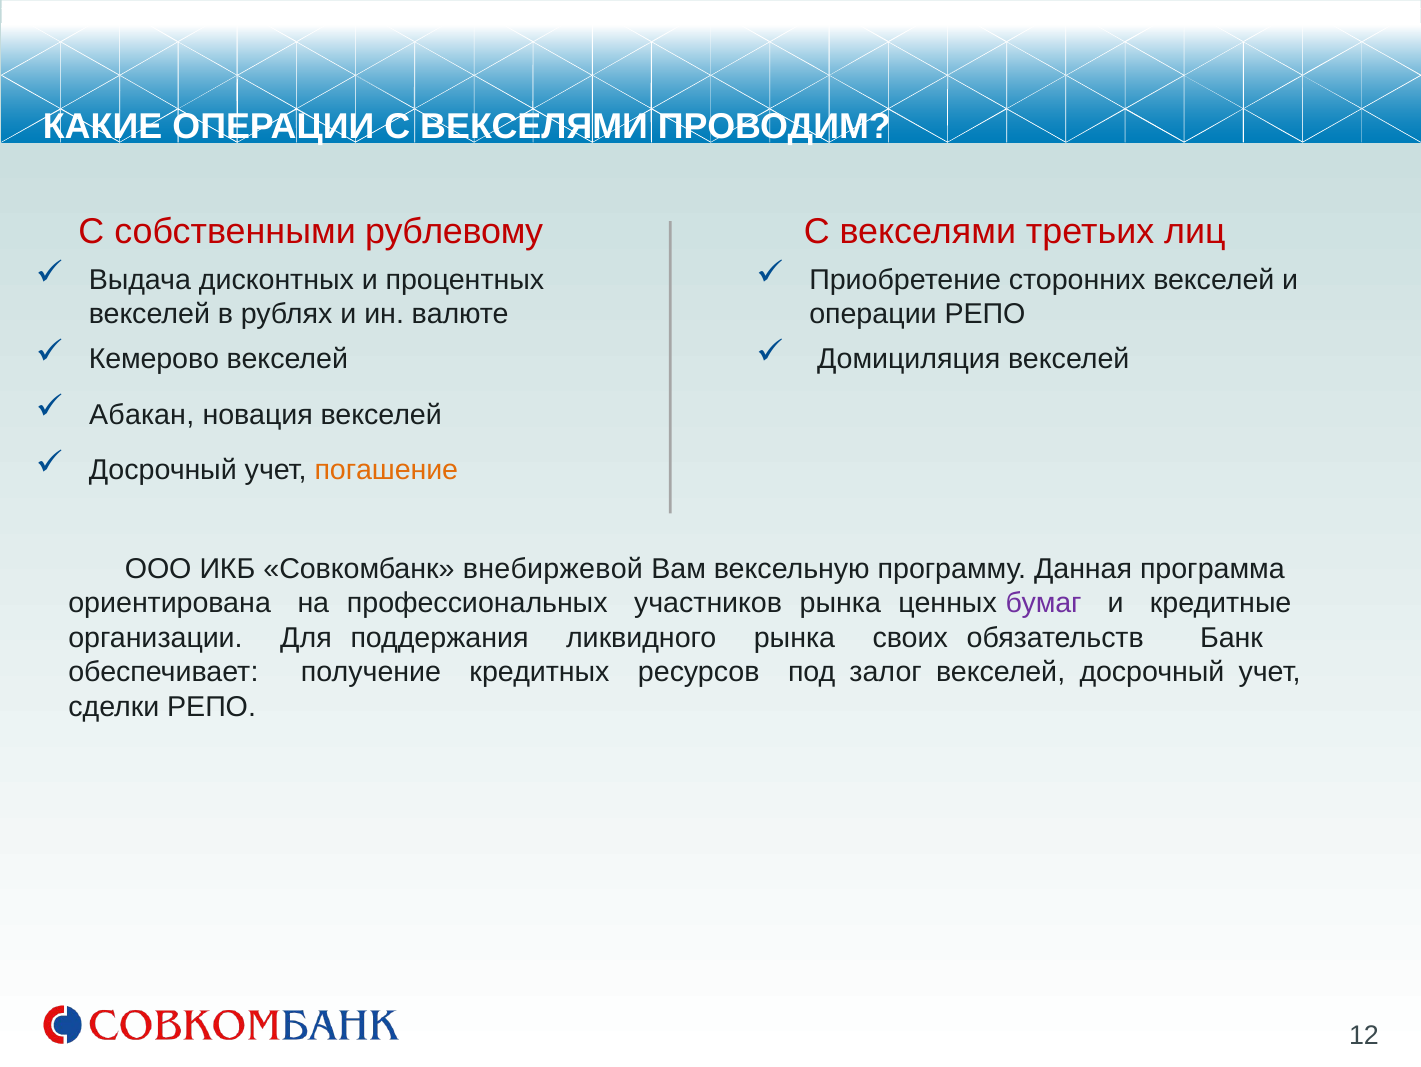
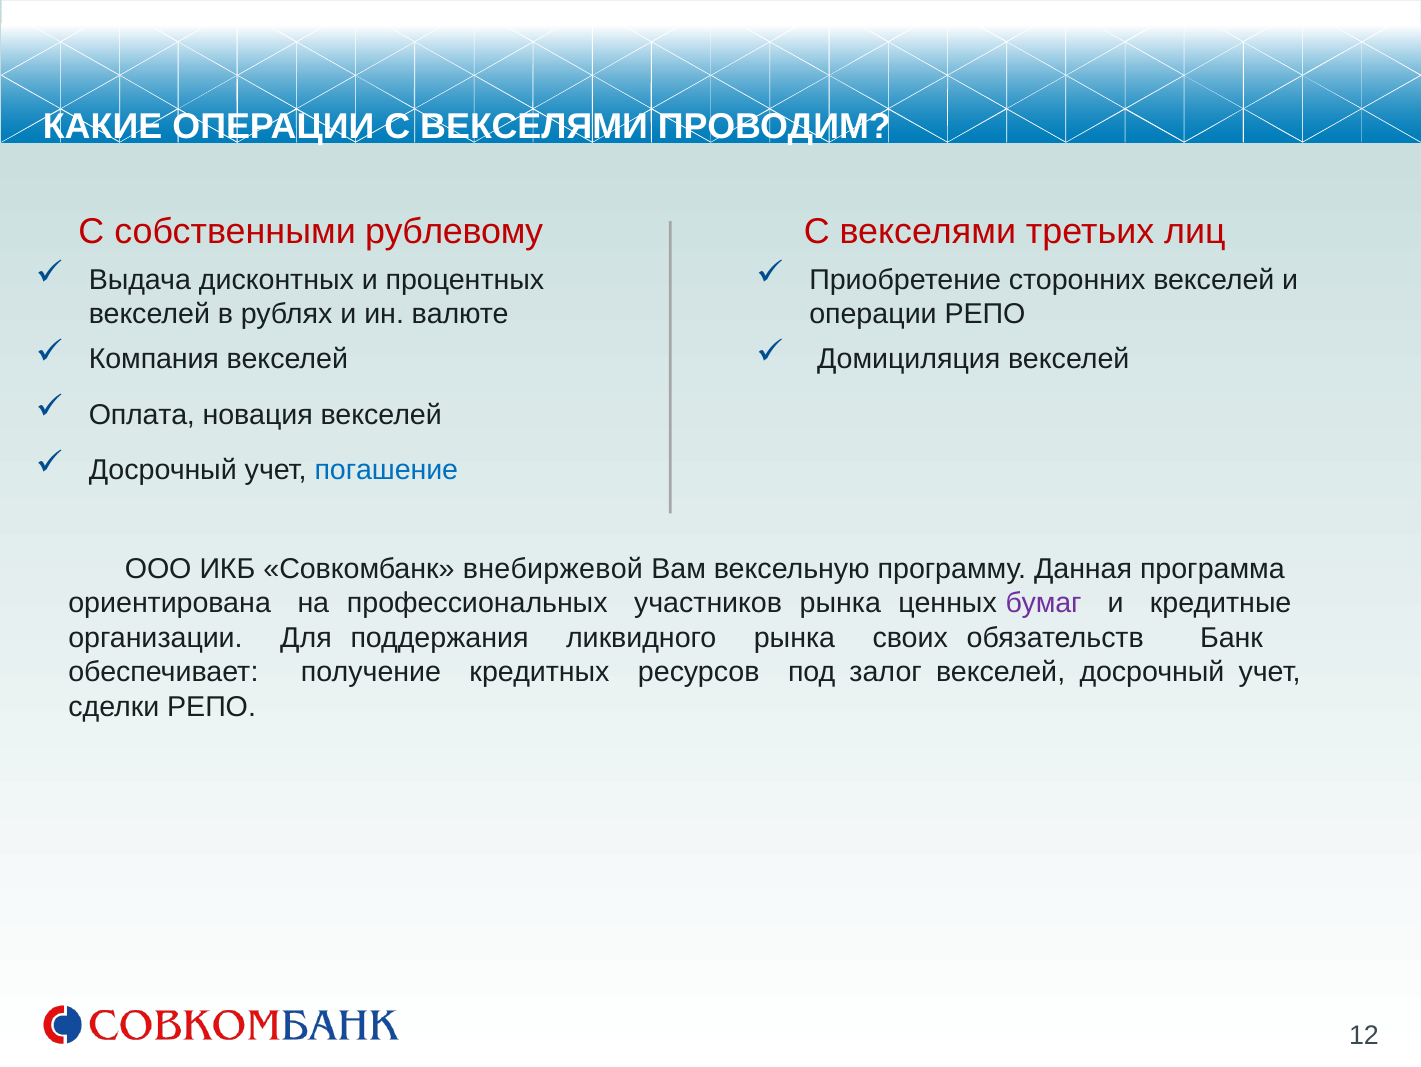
Кемерово: Кемерово -> Компания
Абакан: Абакан -> Оплата
погашение colour: orange -> blue
